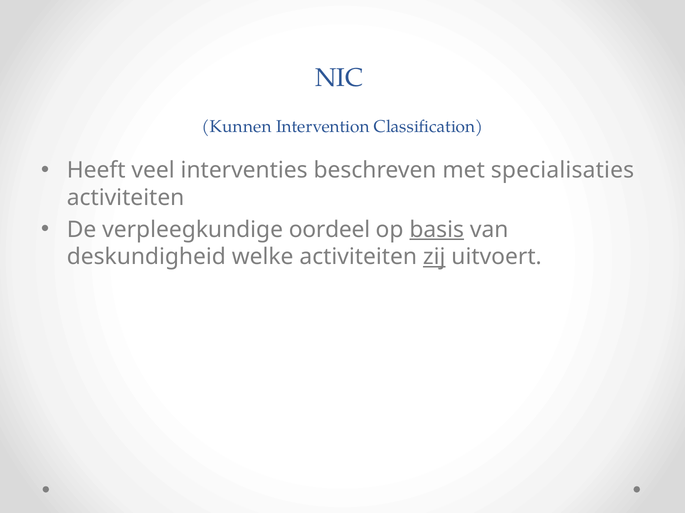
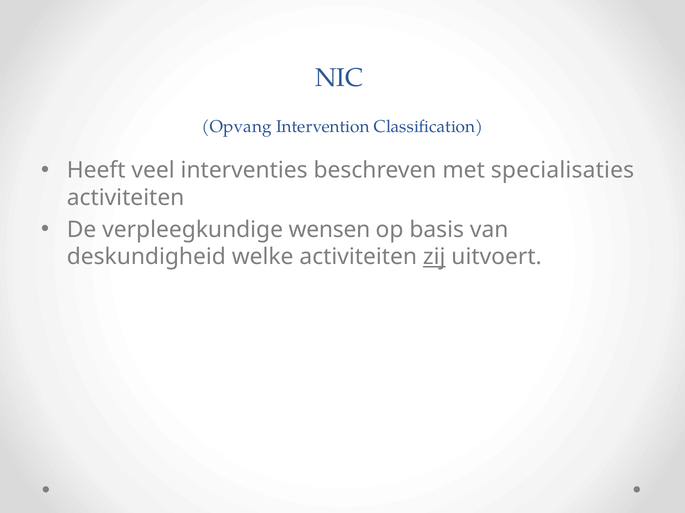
Kunnen: Kunnen -> Opvang
oordeel: oordeel -> wensen
basis underline: present -> none
